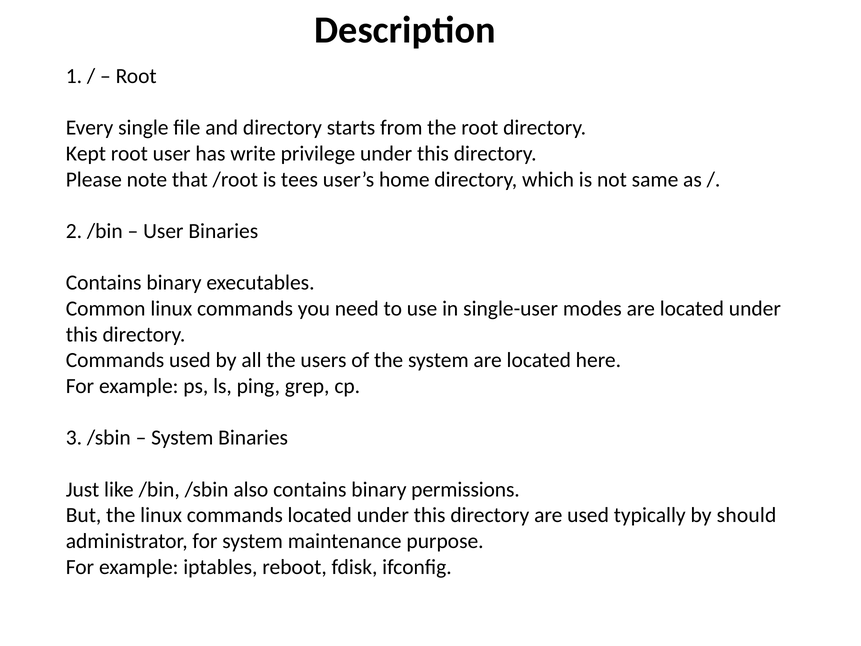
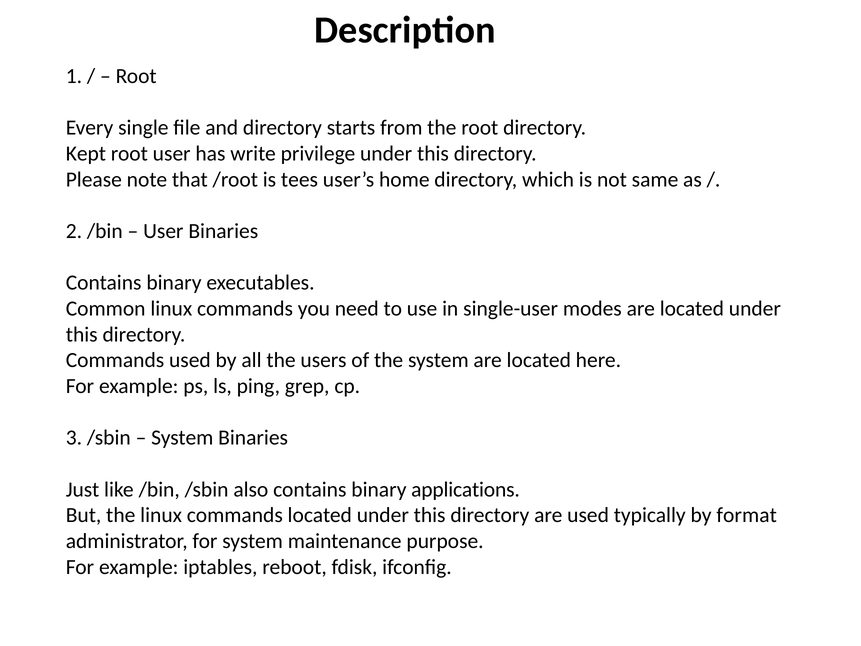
permissions: permissions -> applications
should: should -> format
